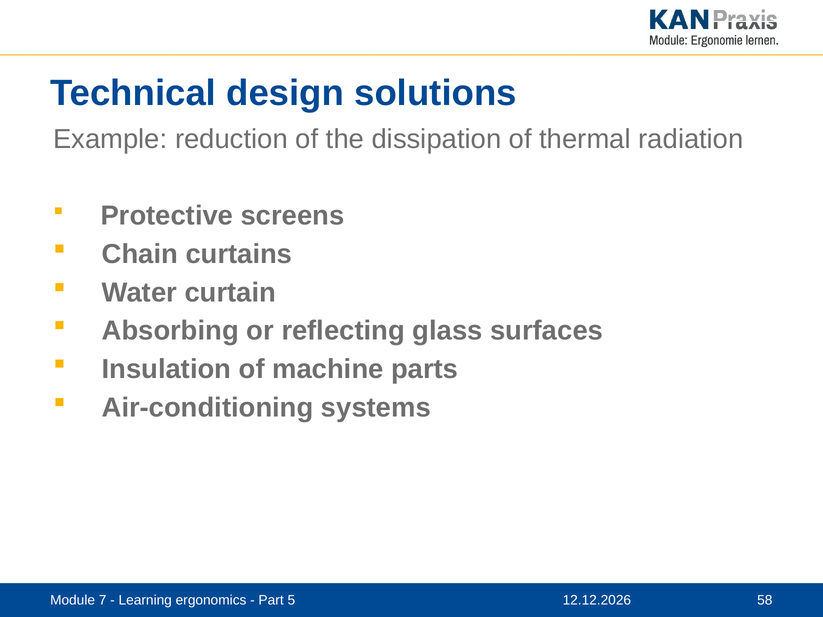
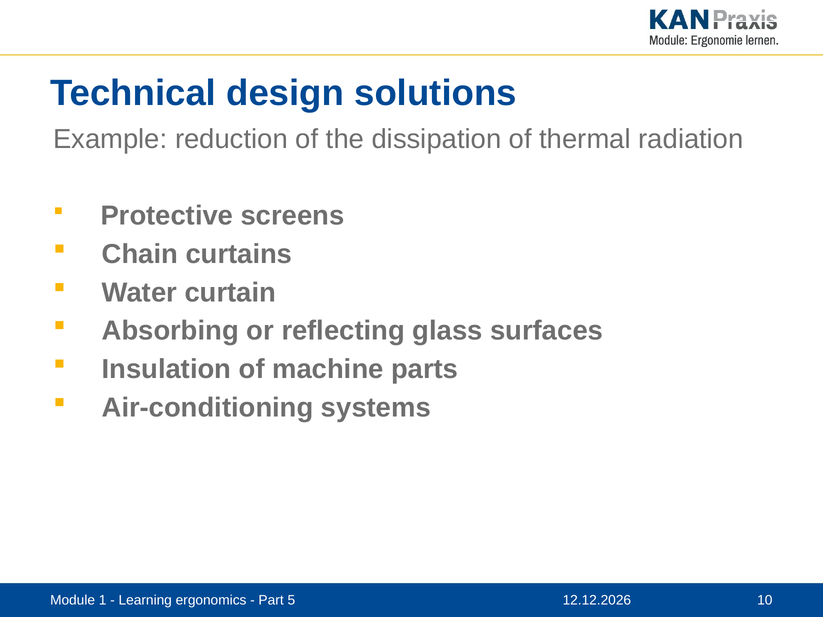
7: 7 -> 1
58: 58 -> 10
